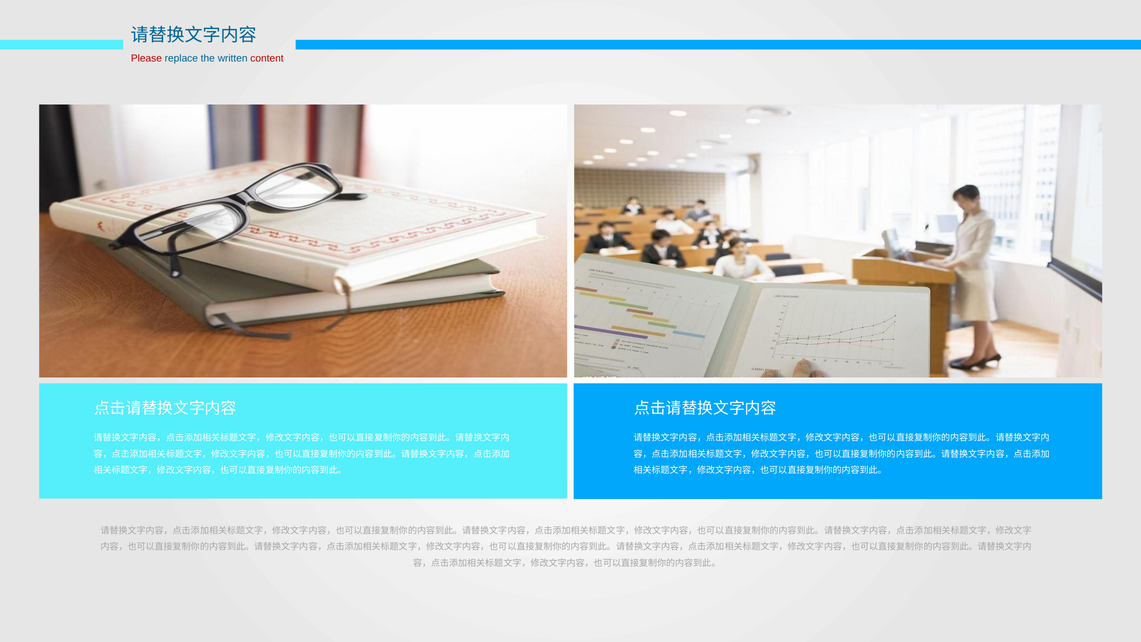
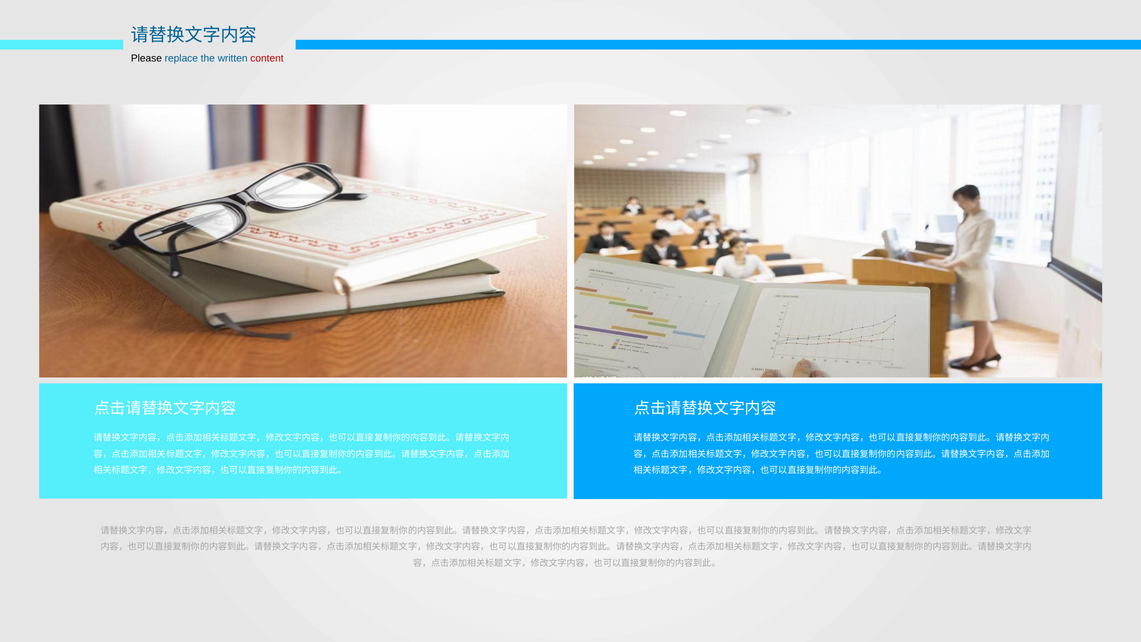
Please colour: red -> black
